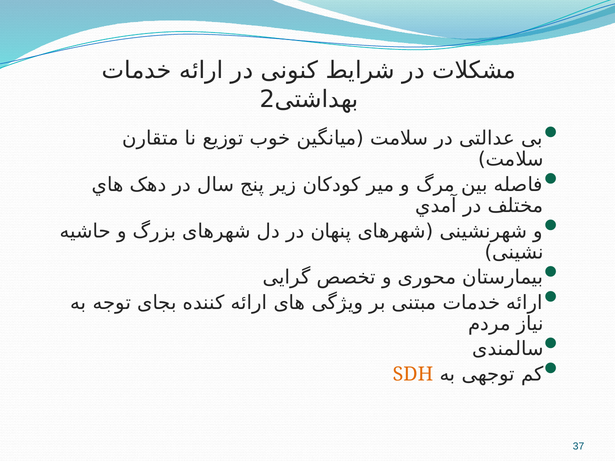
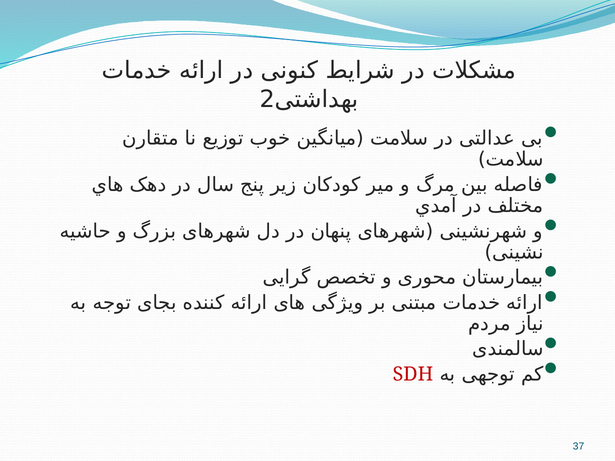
SDH colour: orange -> red
